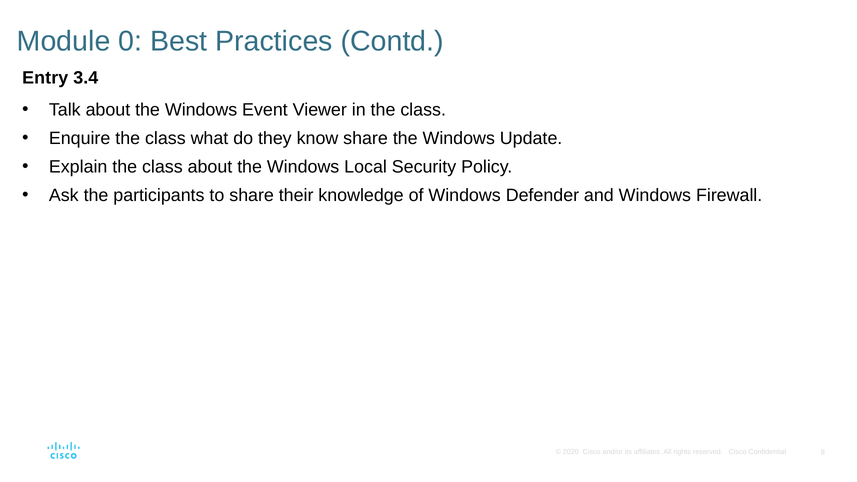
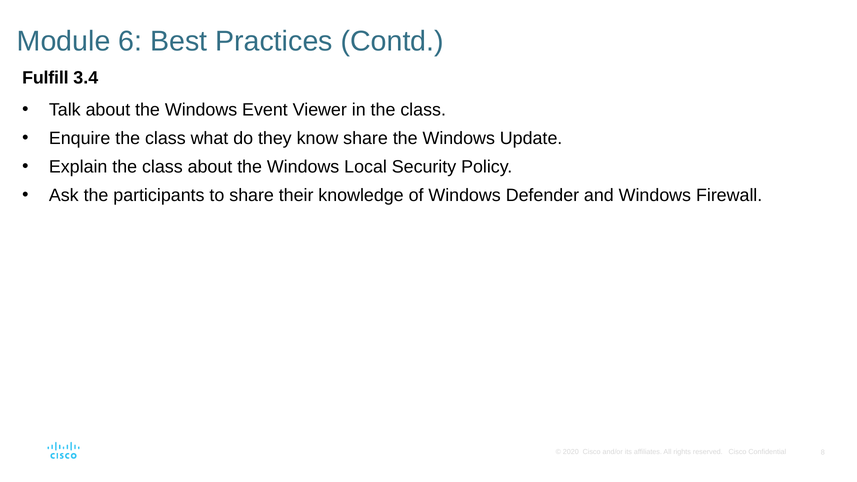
0: 0 -> 6
Entry: Entry -> Fulfill
